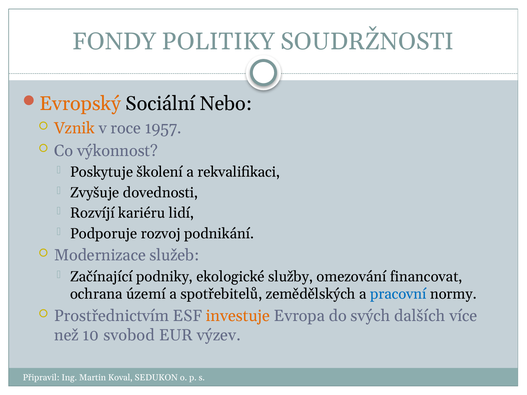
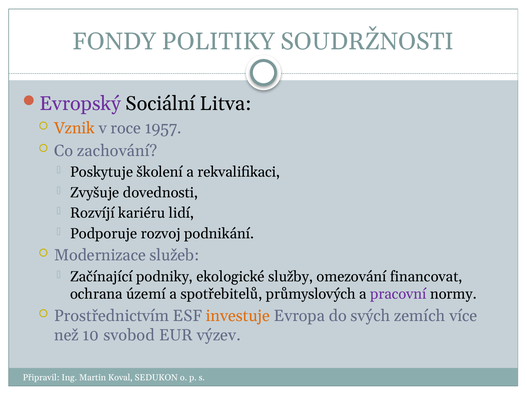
Evropský colour: orange -> purple
Nebo: Nebo -> Litva
výkonnost: výkonnost -> zachování
zemědělských: zemědělských -> průmyslových
pracovní colour: blue -> purple
dalších: dalších -> zemích
